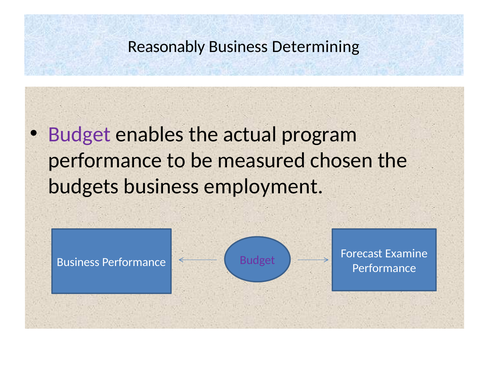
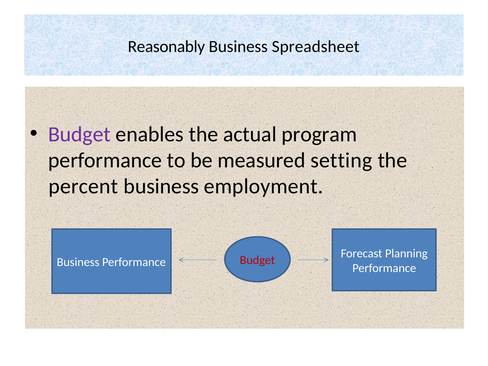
Determining: Determining -> Spreadsheet
chosen: chosen -> setting
budgets: budgets -> percent
Examine: Examine -> Planning
Budget at (257, 260) colour: purple -> red
